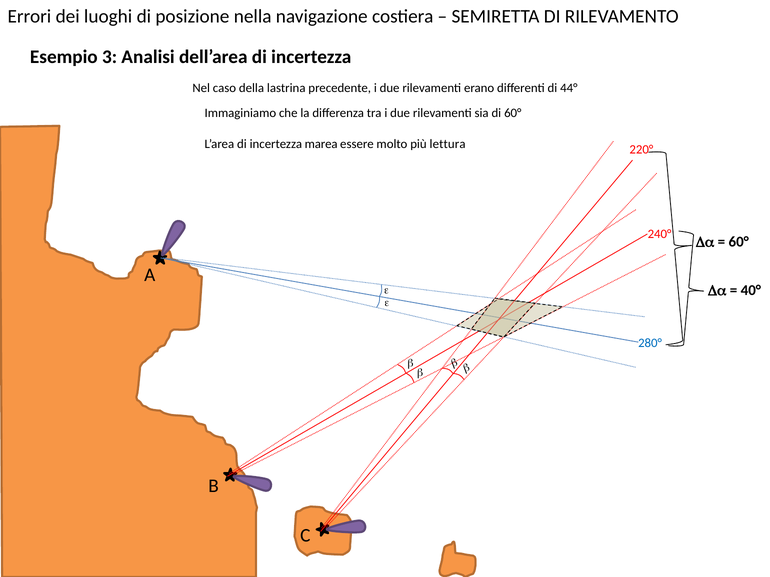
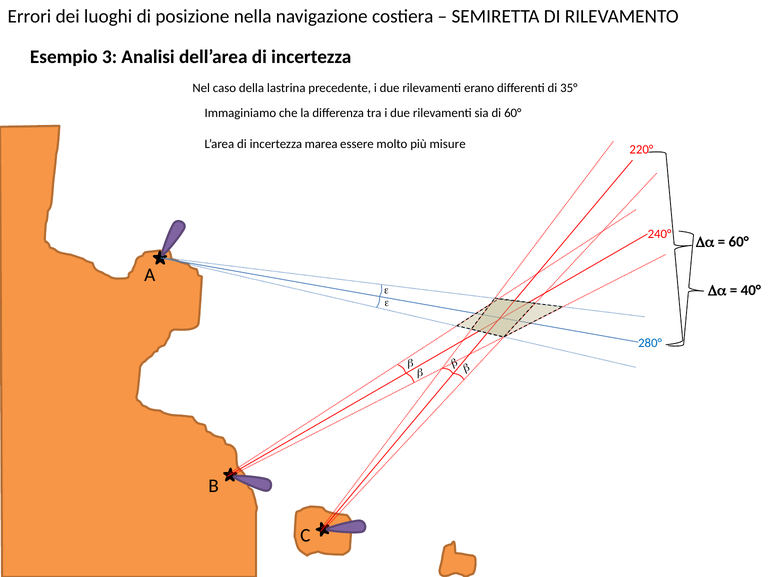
44°: 44° -> 35°
lettura: lettura -> misure
